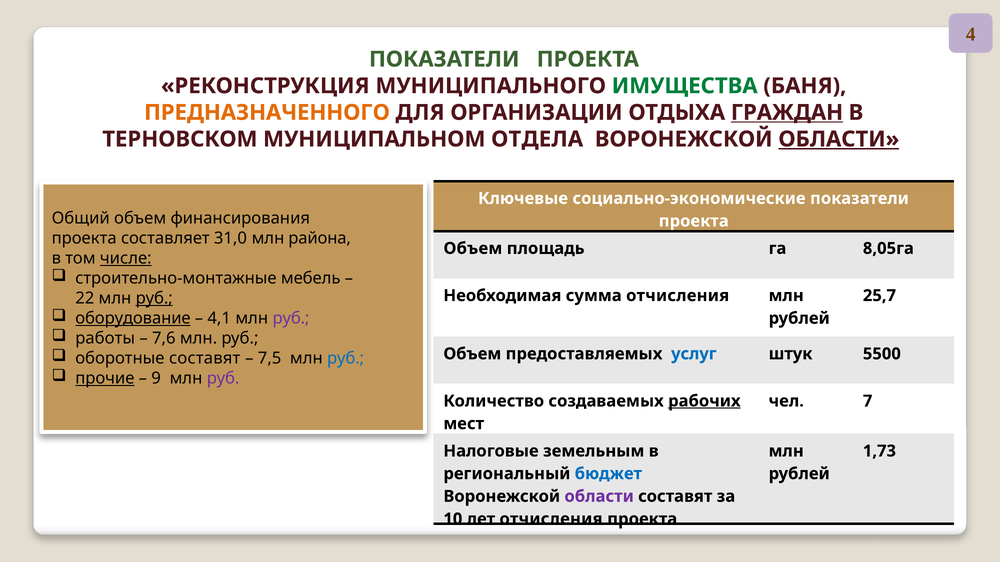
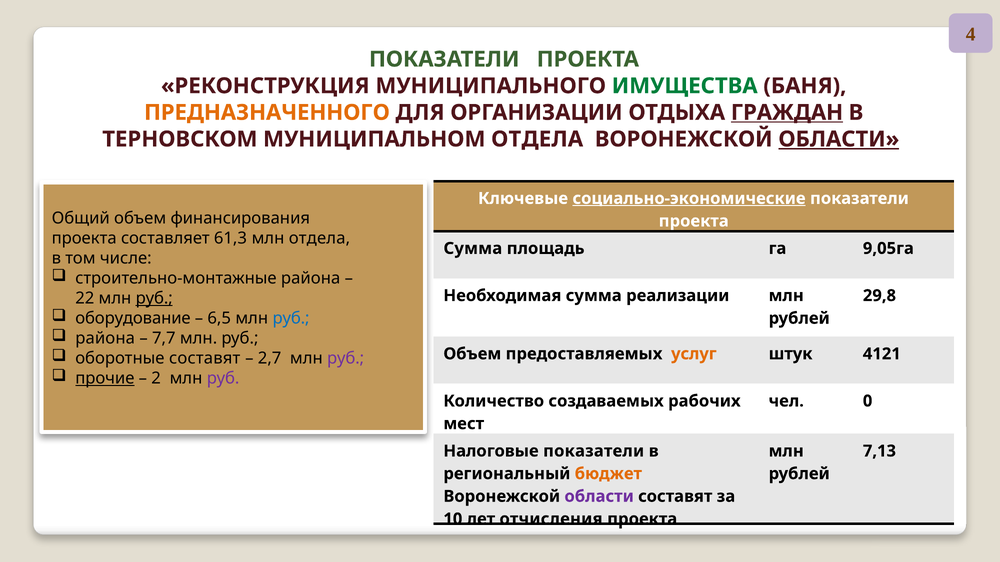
социально-экономические underline: none -> present
31,0: 31,0 -> 61,3
млн района: района -> отдела
Объем at (473, 249): Объем -> Сумма
8,05га: 8,05га -> 9,05га
числе underline: present -> none
строительно-монтажные мебель: мебель -> района
сумма отчисления: отчисления -> реализации
25,7: 25,7 -> 29,8
оборудование underline: present -> none
4,1: 4,1 -> 6,5
руб at (291, 319) colour: purple -> blue
работы at (105, 339): работы -> района
7,6: 7,6 -> 7,7
7,5: 7,5 -> 2,7
руб at (346, 359) colour: blue -> purple
услуг colour: blue -> orange
5500: 5500 -> 4121
9: 9 -> 2
рабочих underline: present -> none
7: 7 -> 0
Налоговые земельным: земельным -> показатели
1,73: 1,73 -> 7,13
бюджет colour: blue -> orange
